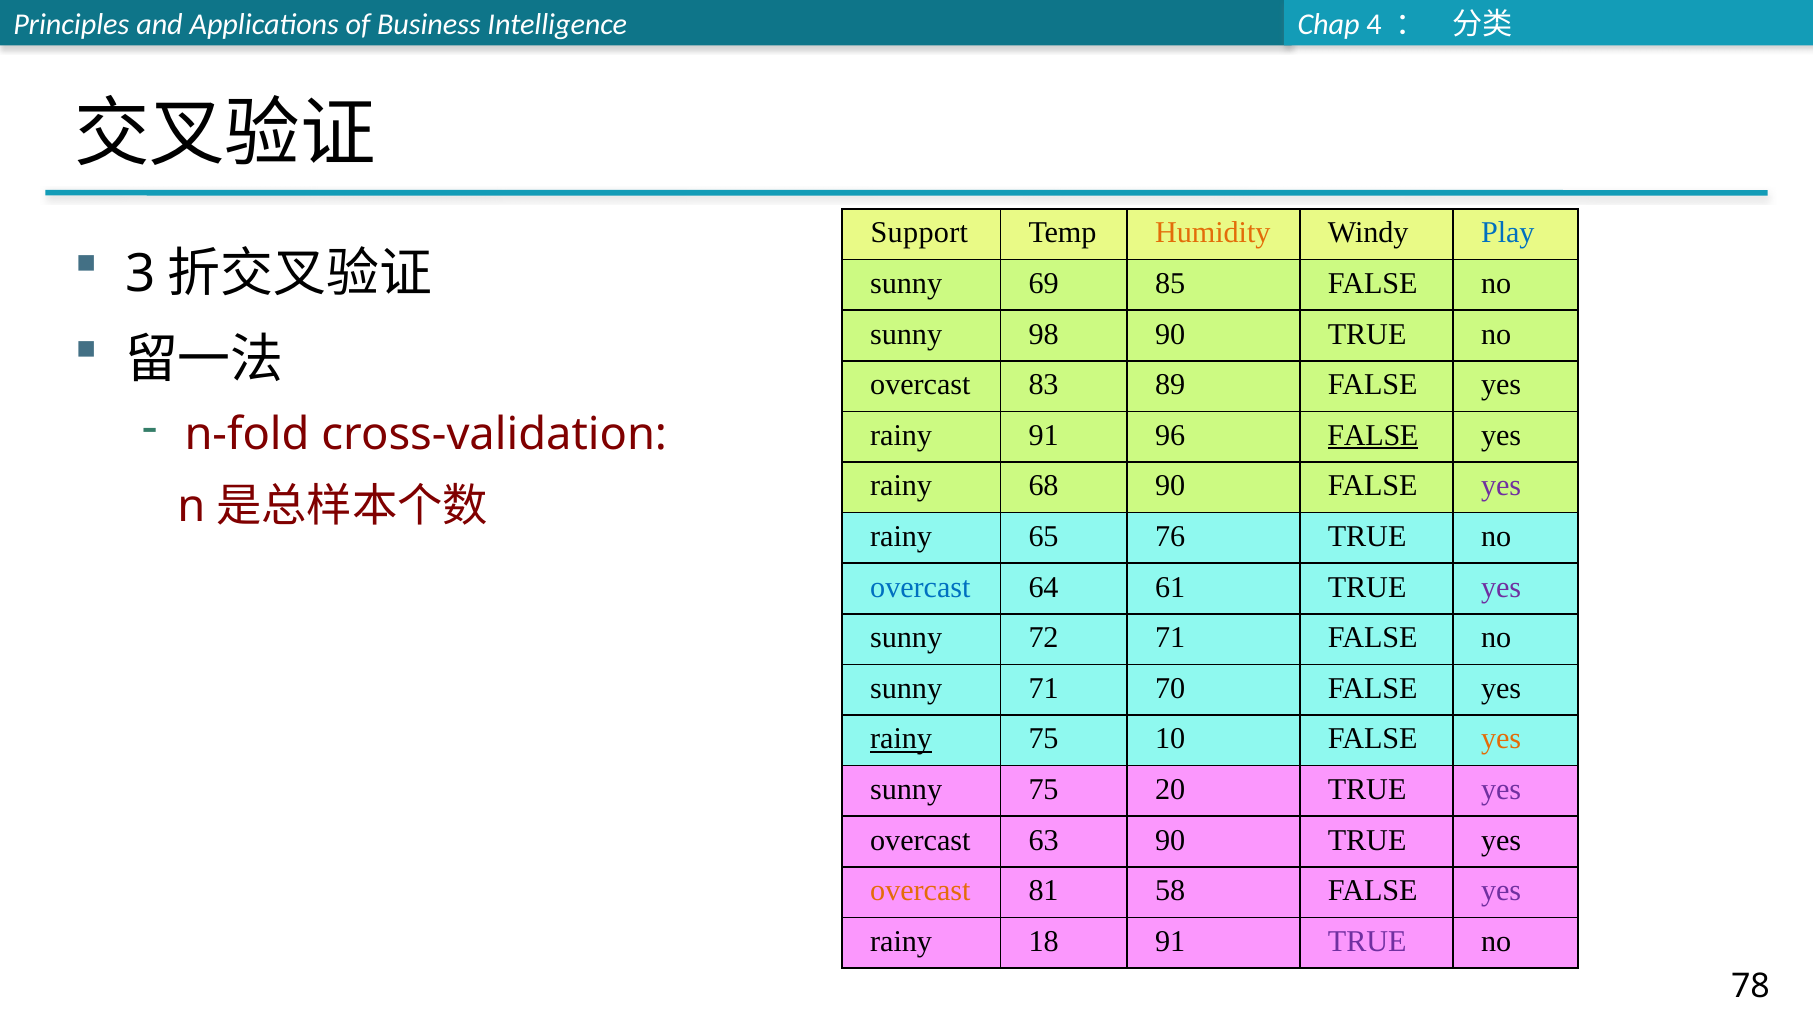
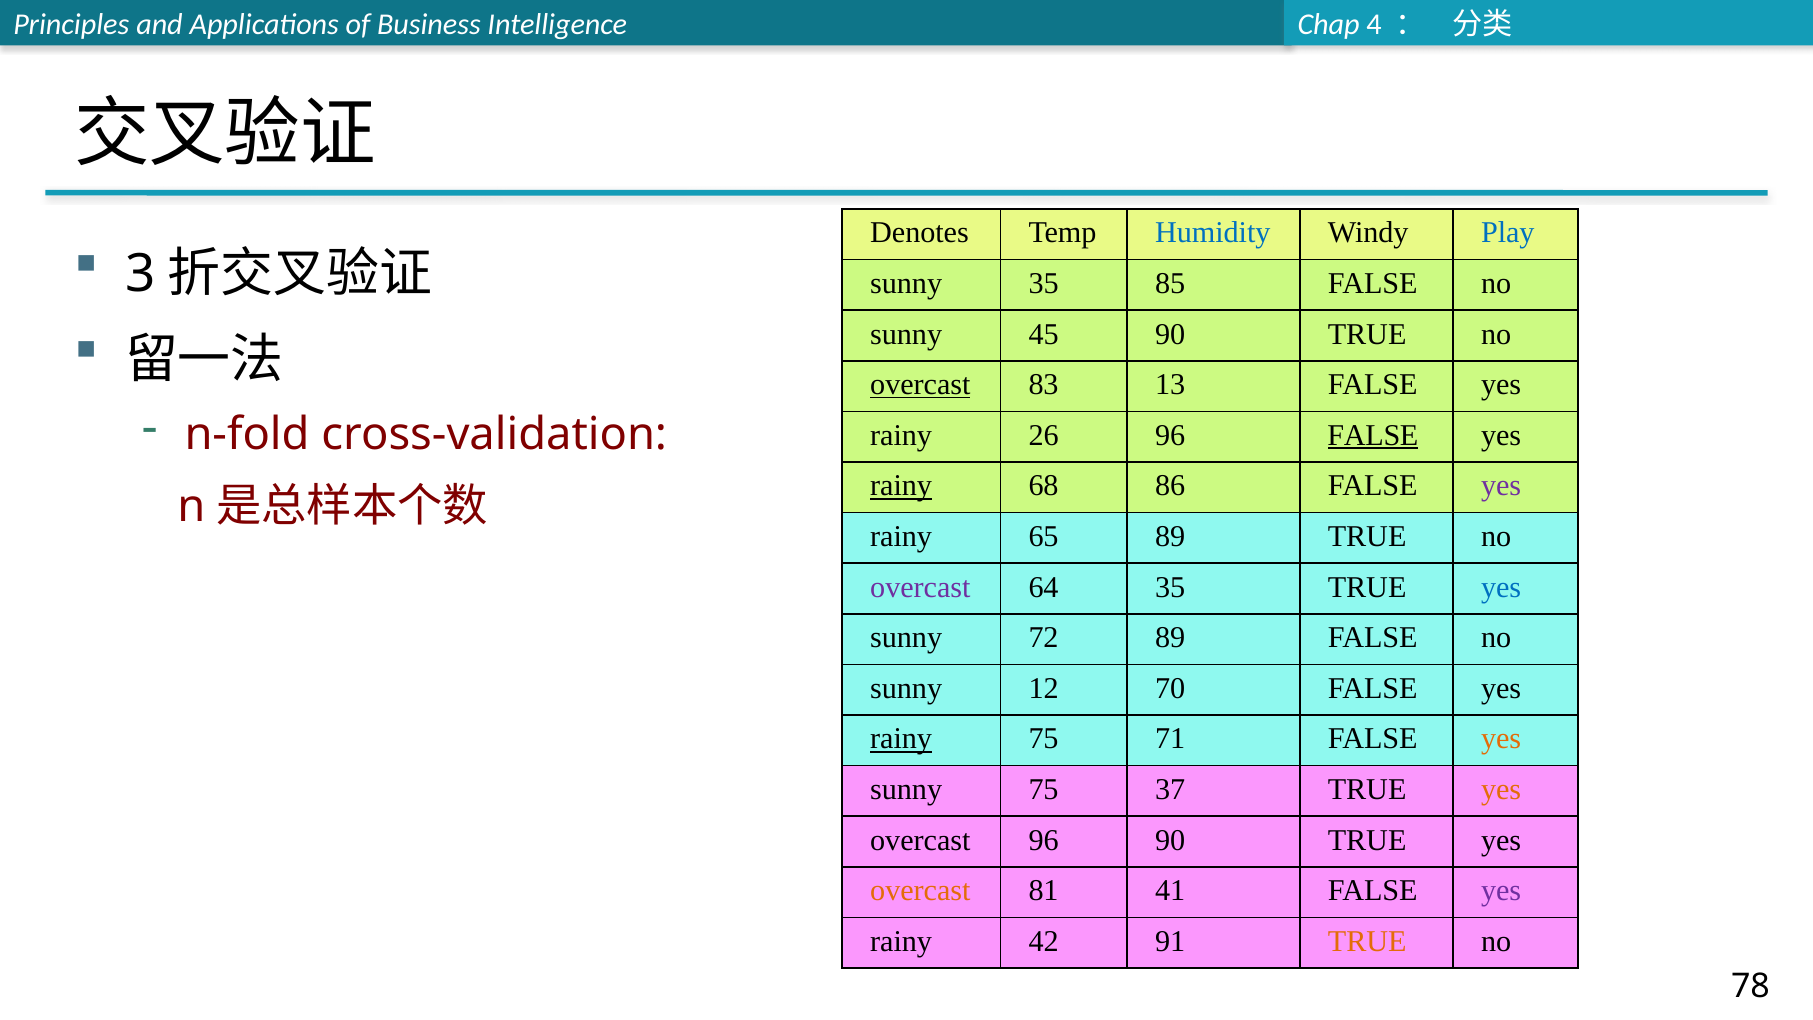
Support: Support -> Denotes
Humidity colour: orange -> blue
sunny 69: 69 -> 35
98: 98 -> 45
overcast at (920, 384) underline: none -> present
89: 89 -> 13
rainy 91: 91 -> 26
rainy at (901, 486) underline: none -> present
68 90: 90 -> 86
65 76: 76 -> 89
overcast at (920, 587) colour: blue -> purple
64 61: 61 -> 35
yes at (1501, 587) colour: purple -> blue
72 71: 71 -> 89
sunny 71: 71 -> 12
10: 10 -> 71
20: 20 -> 37
yes at (1501, 789) colour: purple -> orange
overcast 63: 63 -> 96
58: 58 -> 41
18: 18 -> 42
TRUE at (1367, 941) colour: purple -> orange
